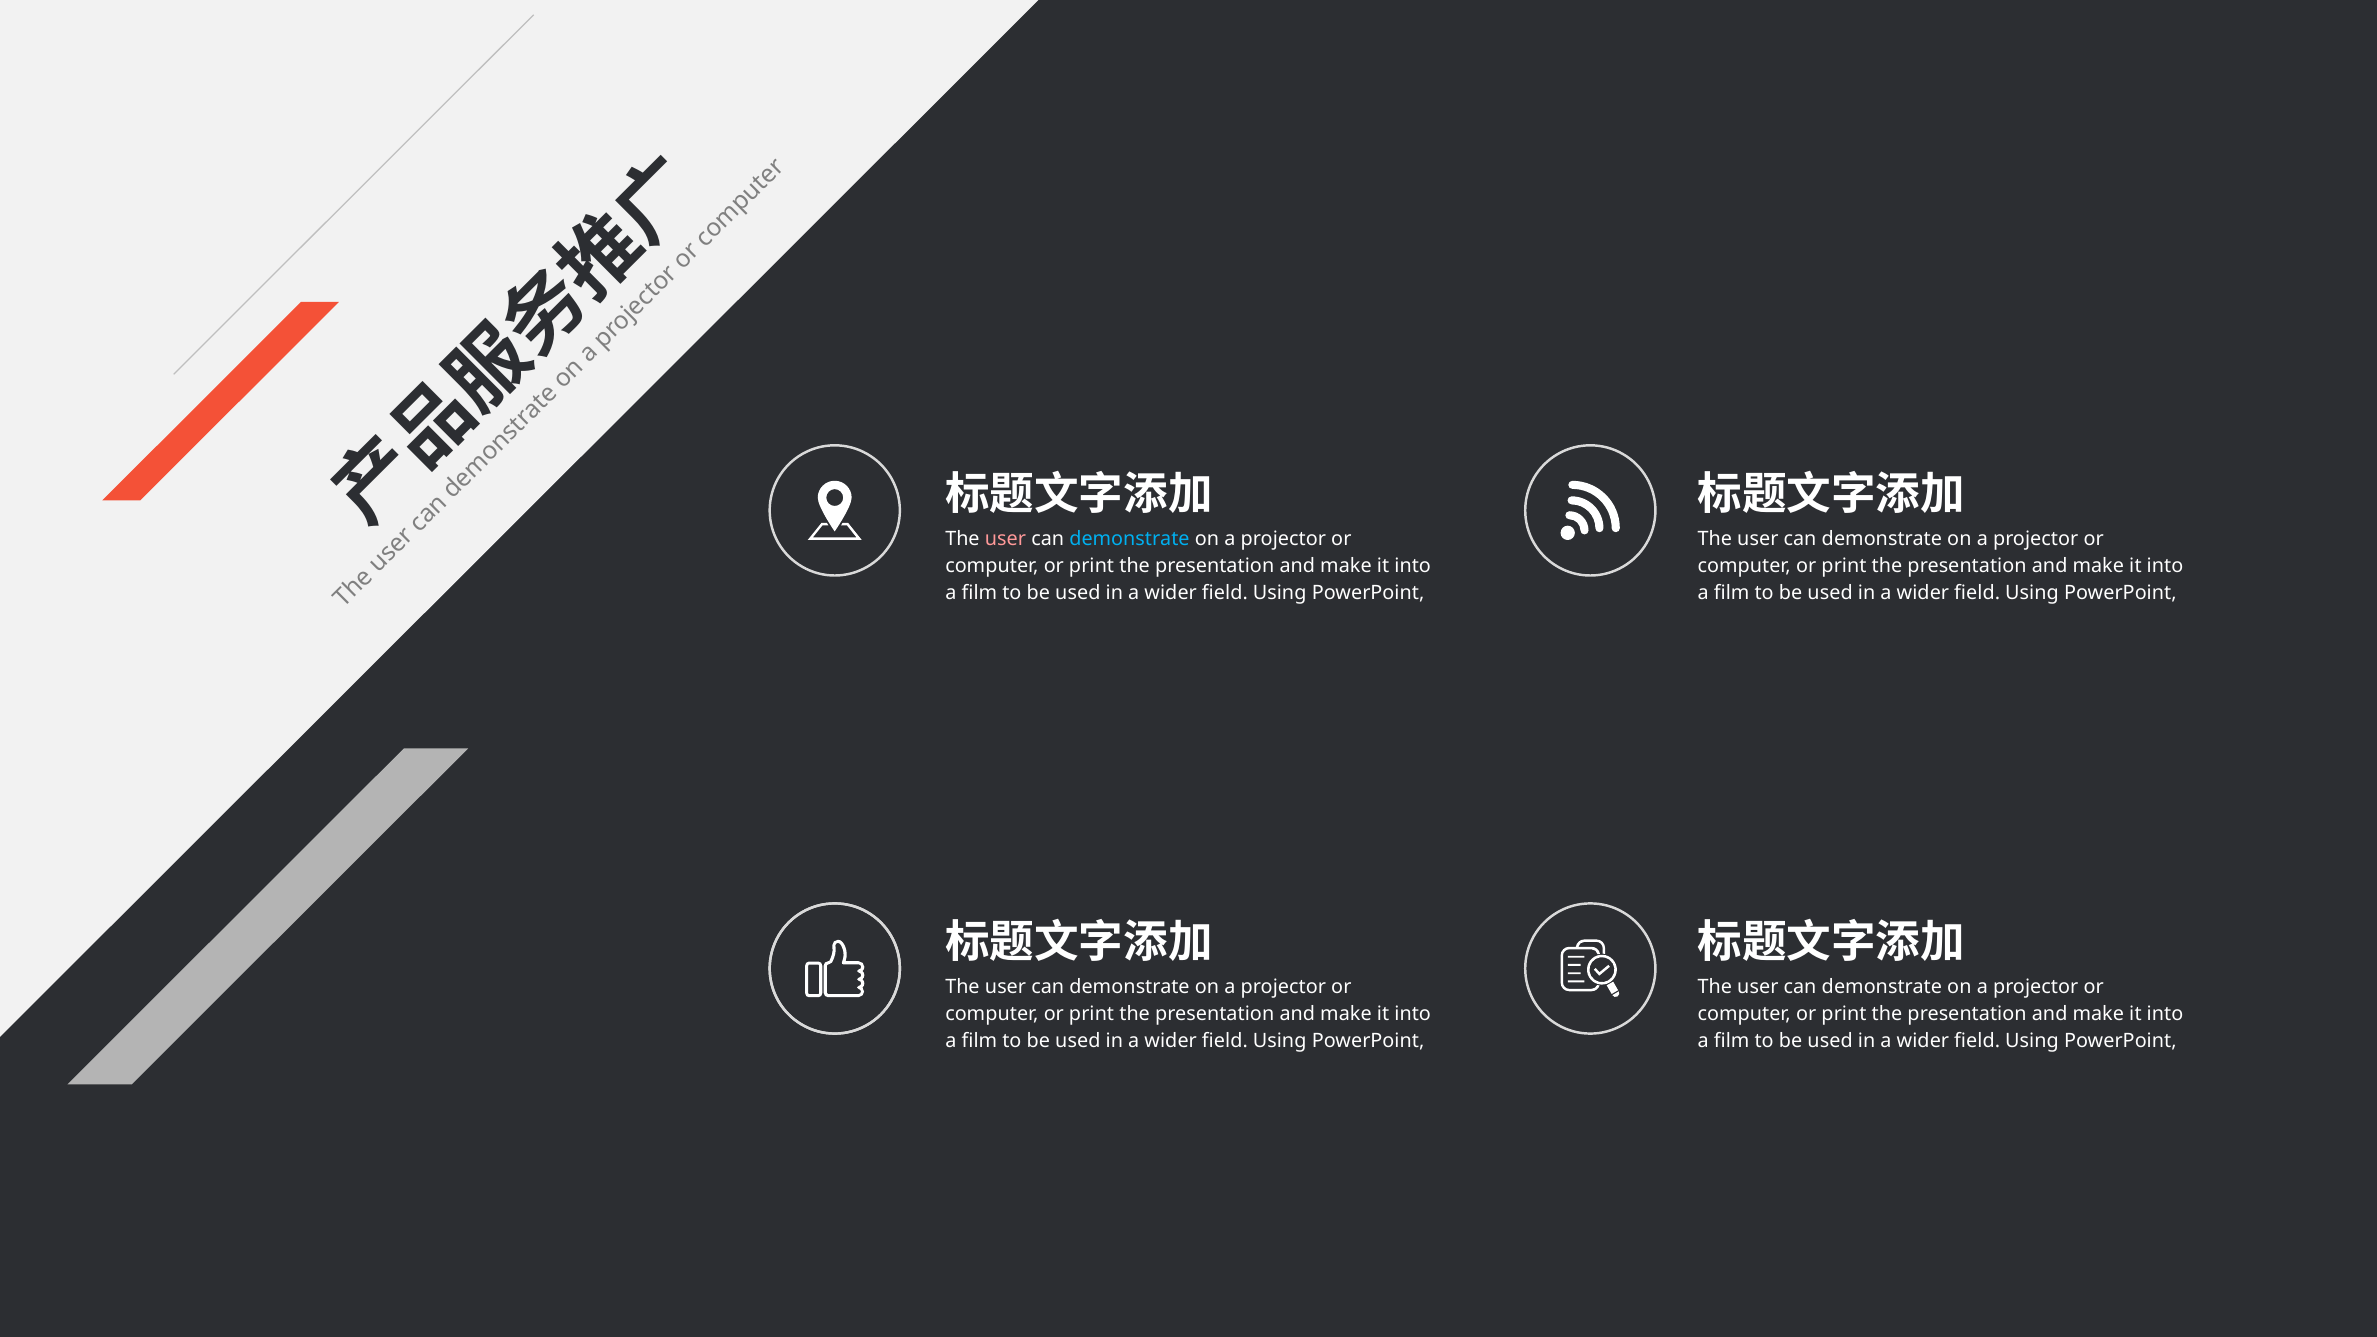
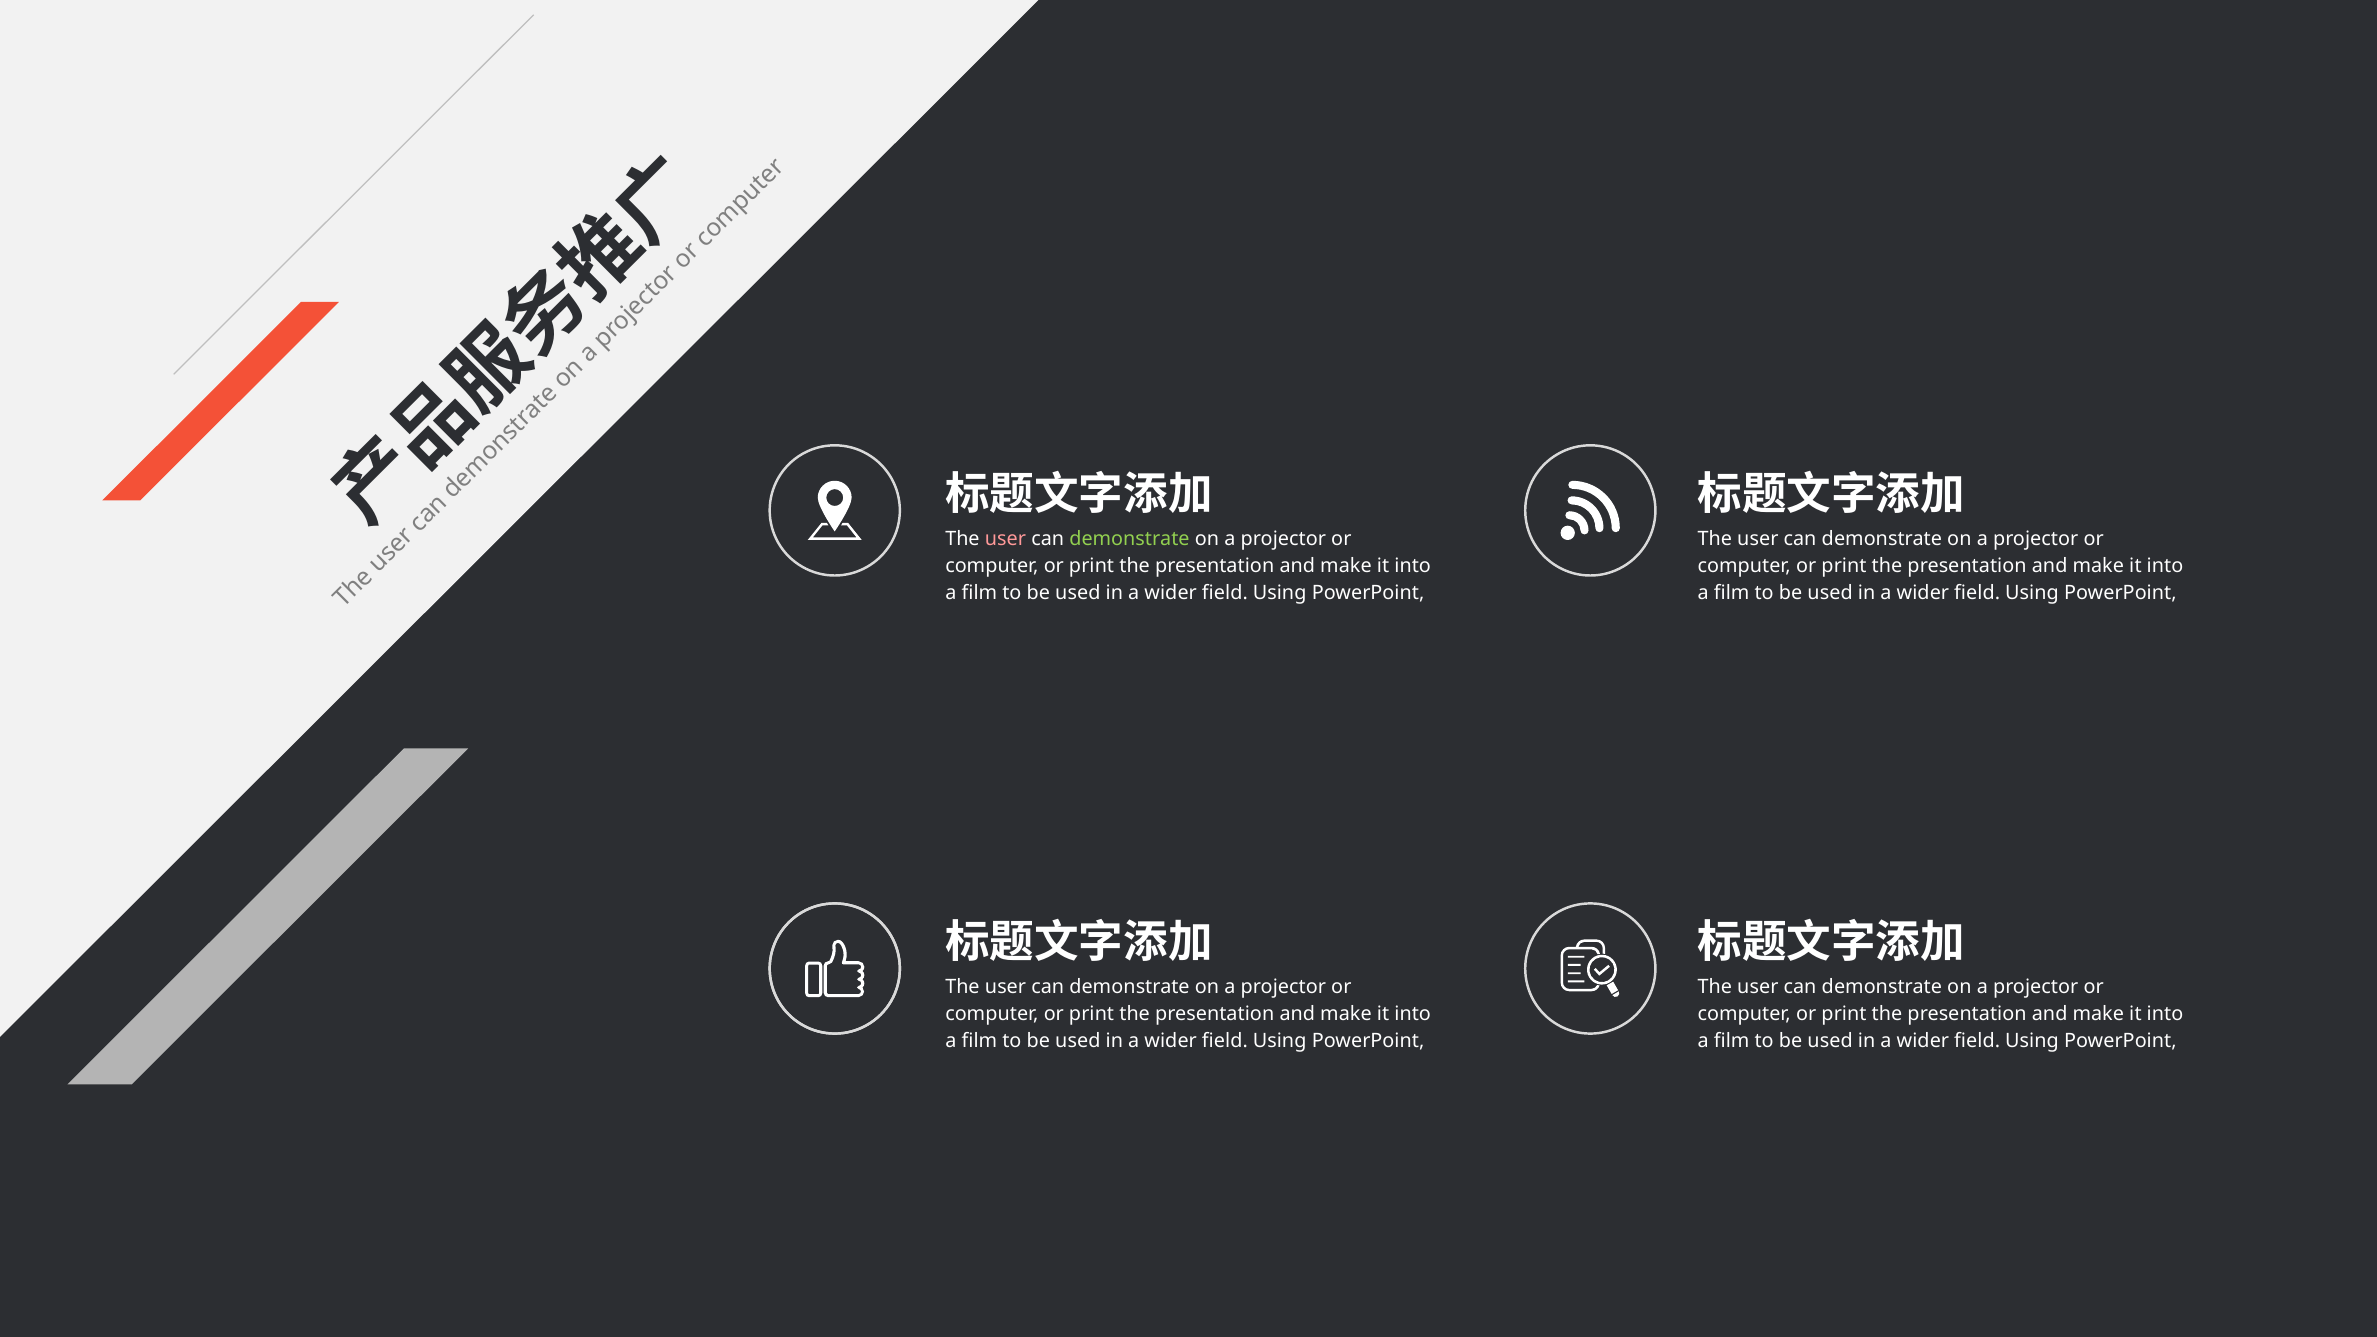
demonstrate at (1129, 539) colour: light blue -> light green
